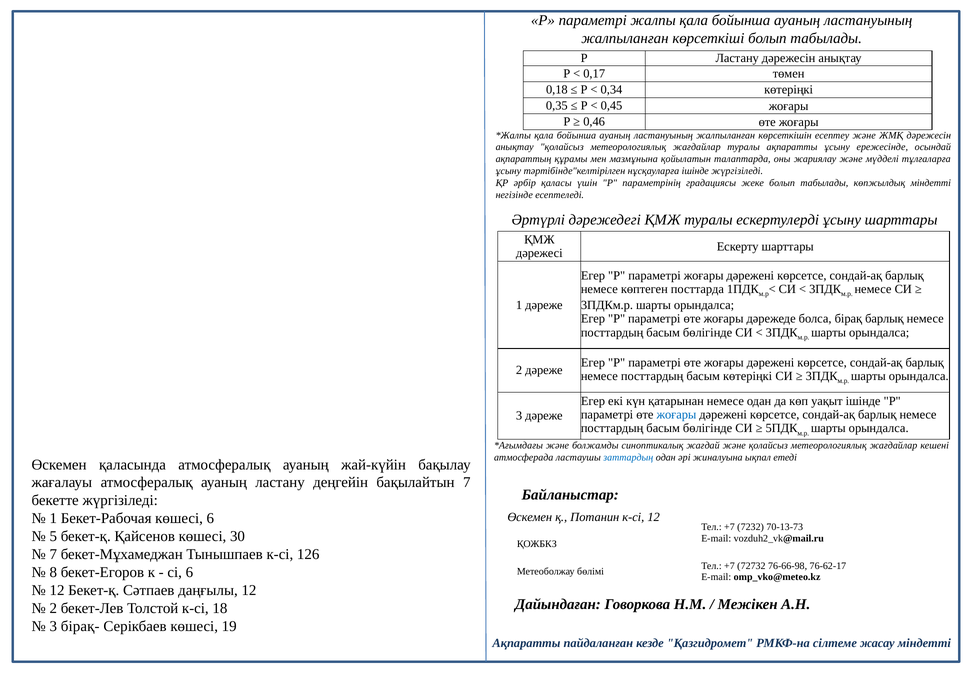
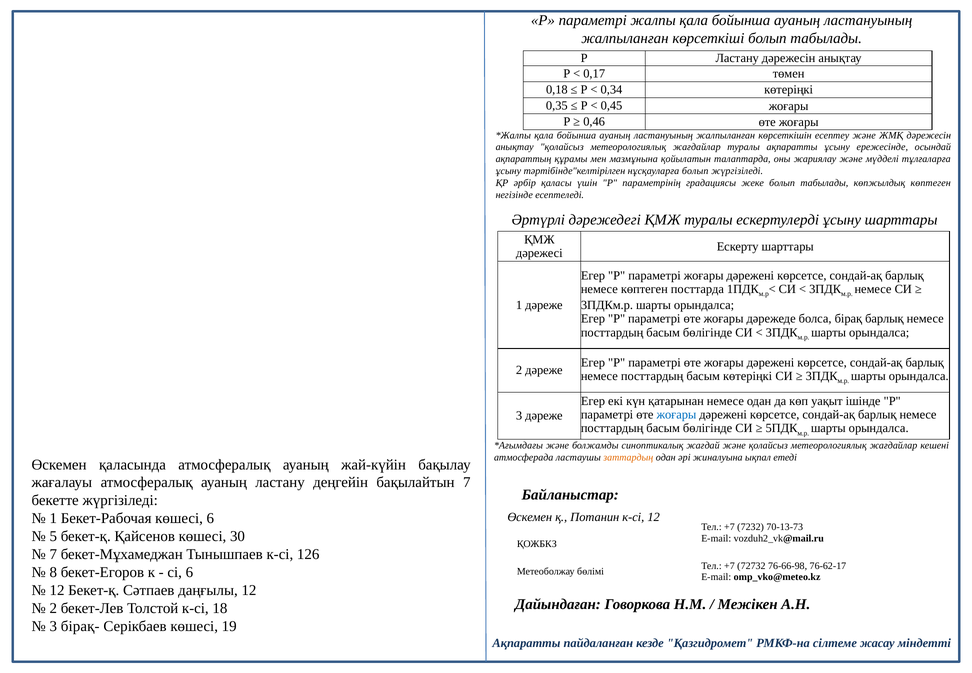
нұсқауларға ішінде: ішінде -> болып
көпжылдық міндетті: міндетті -> көптеген
заттардың colour: blue -> orange
